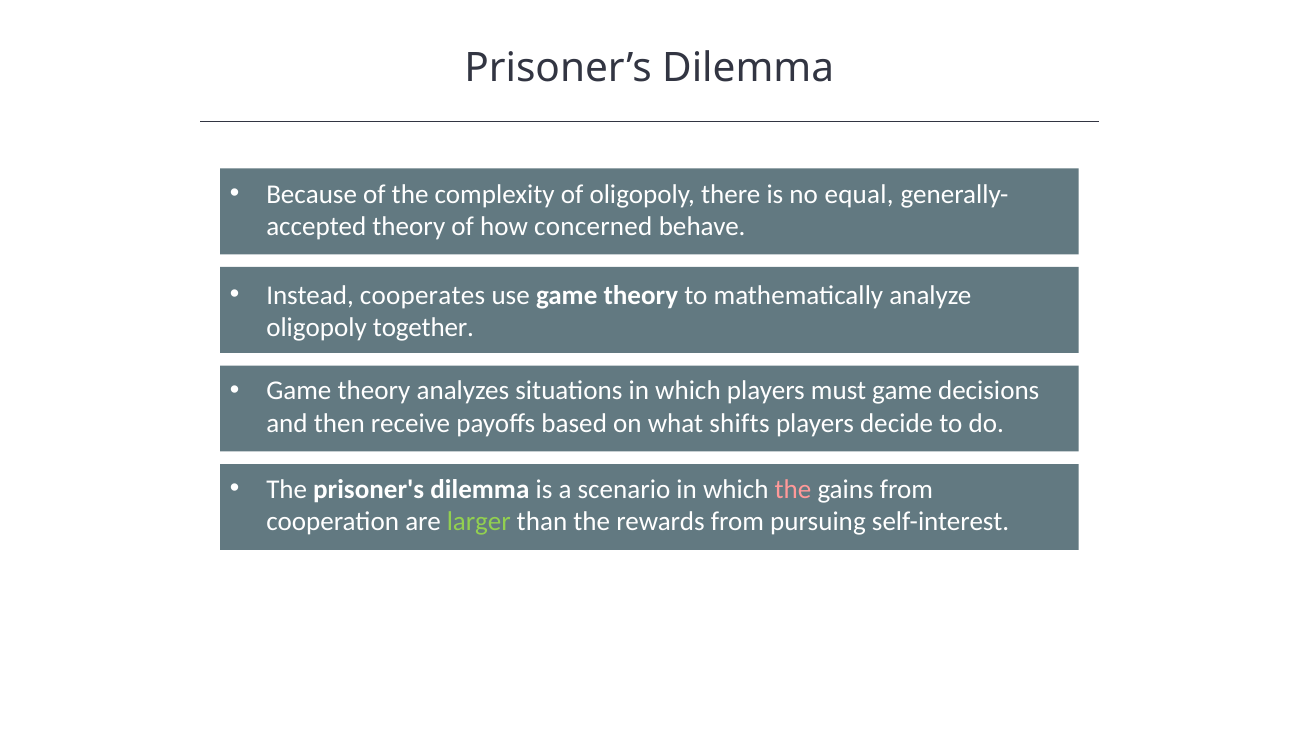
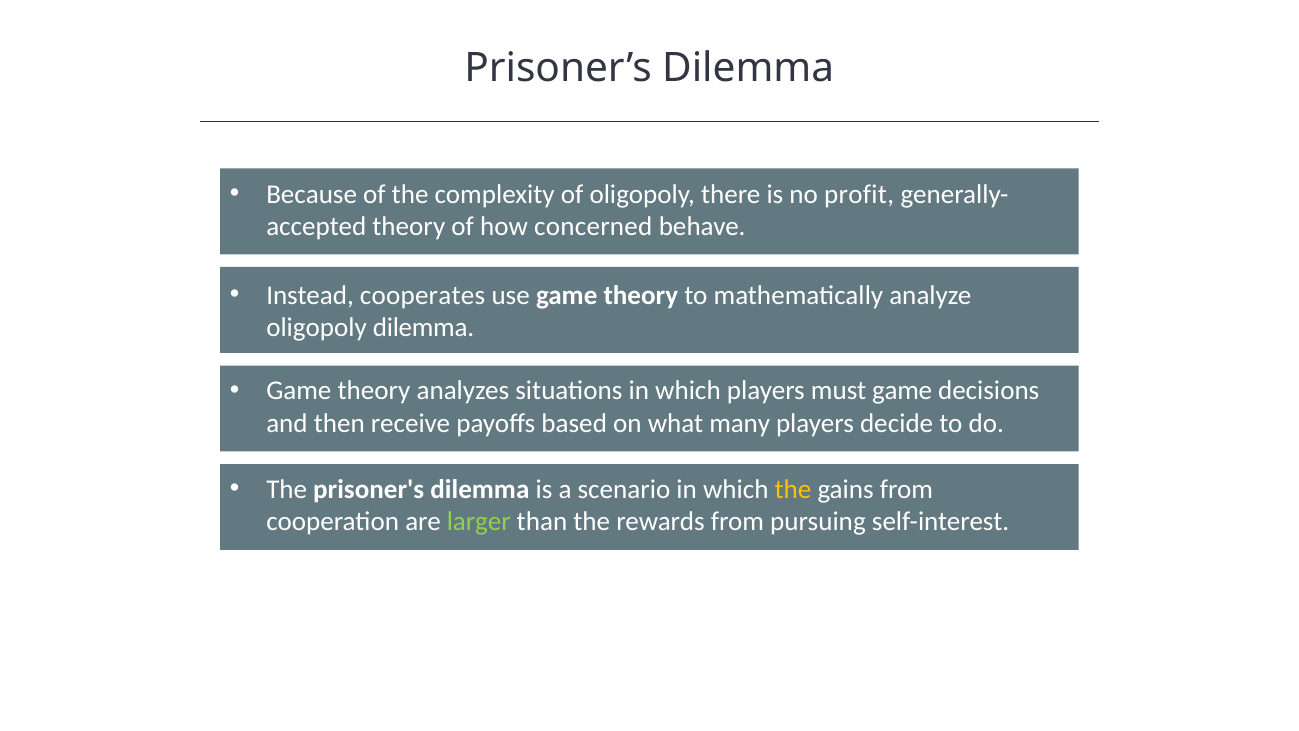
equal: equal -> profit
oligopoly together: together -> dilemma
shifts: shifts -> many
the at (793, 489) colour: pink -> yellow
